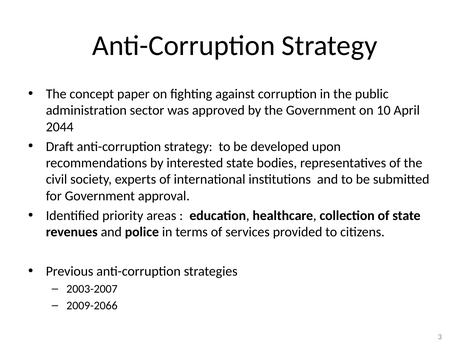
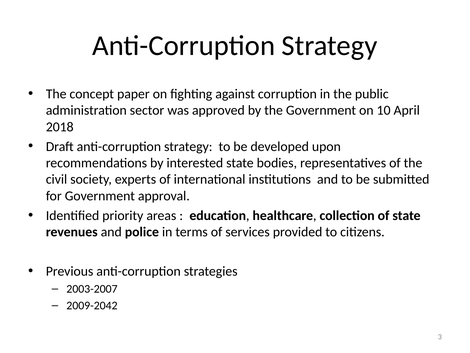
2044: 2044 -> 2018
2009-2066: 2009-2066 -> 2009-2042
